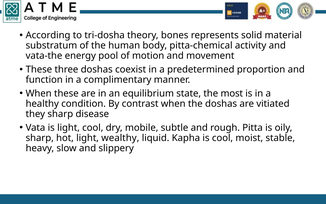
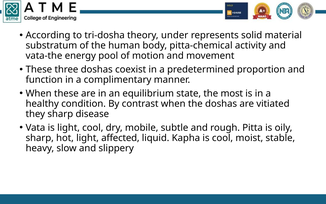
bones: bones -> under
wealthy: wealthy -> affected
